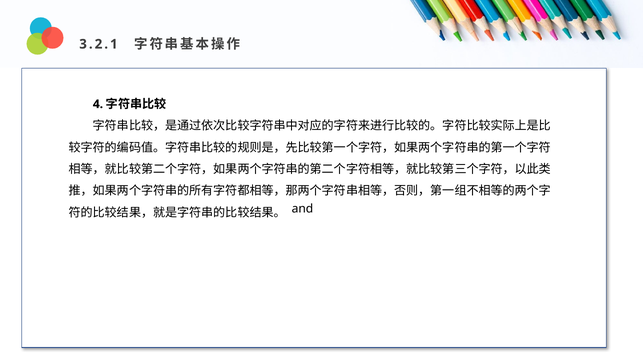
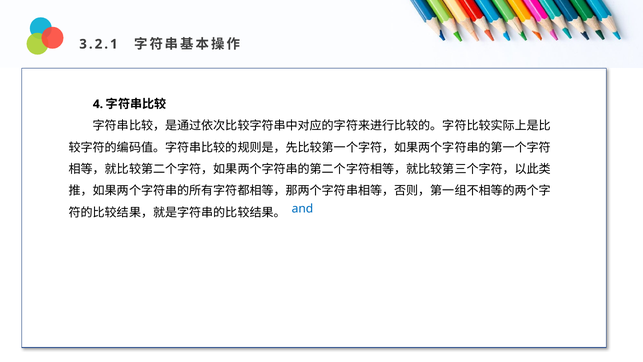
and colour: black -> blue
